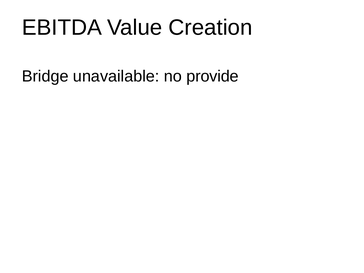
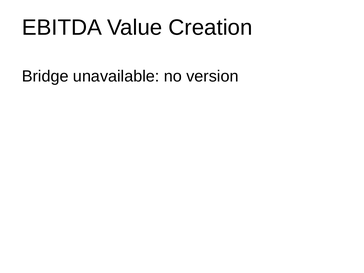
provide: provide -> version
